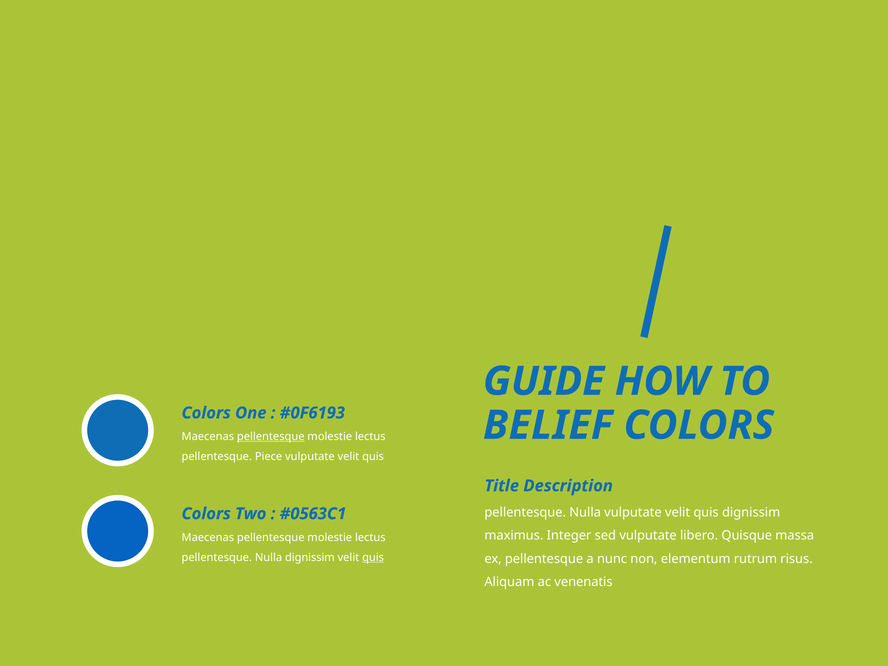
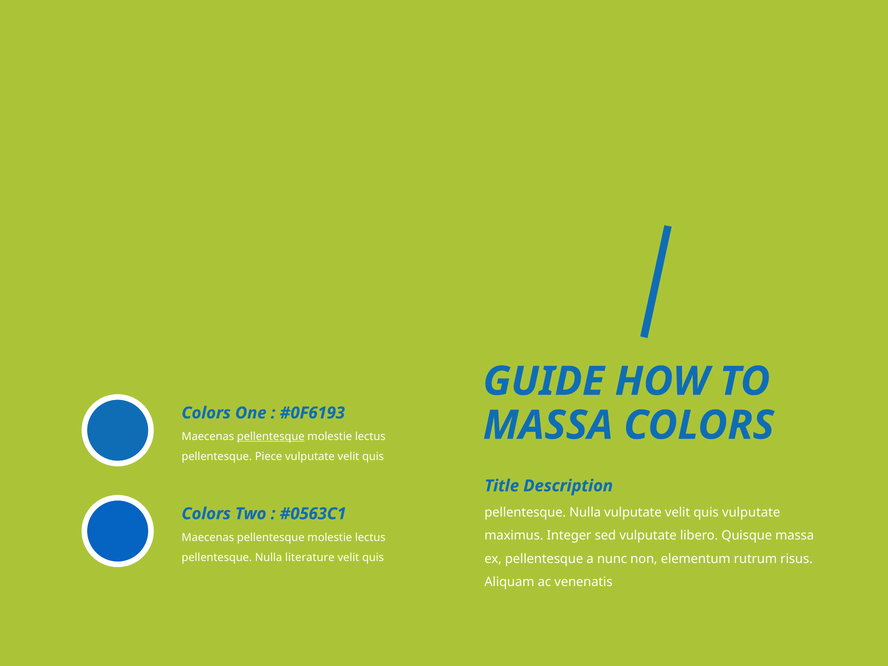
BELIEF at (548, 425): BELIEF -> MASSA
quis dignissim: dignissim -> vulputate
Nulla dignissim: dignissim -> literature
quis at (373, 557) underline: present -> none
